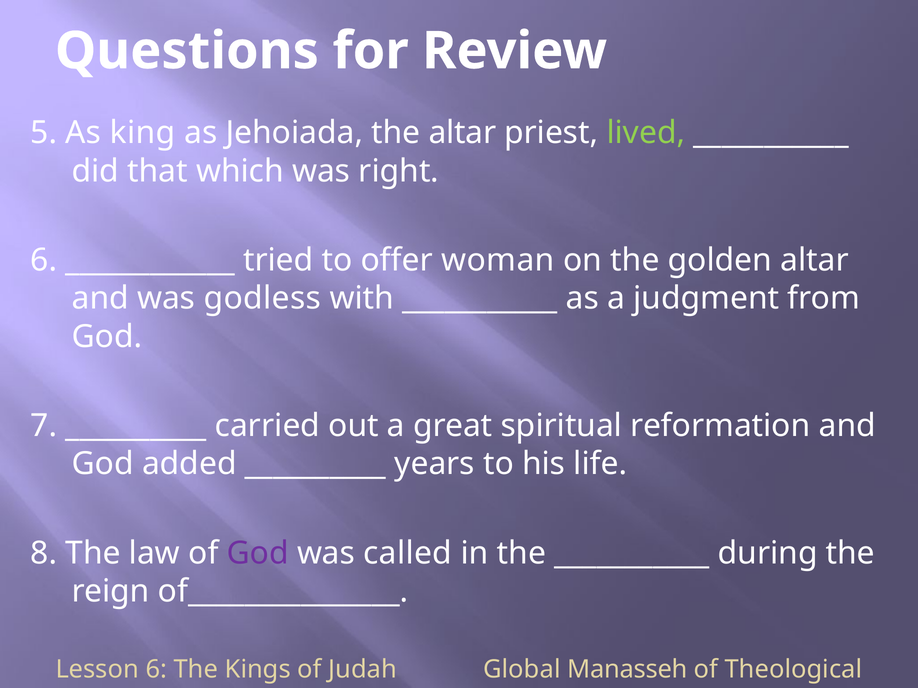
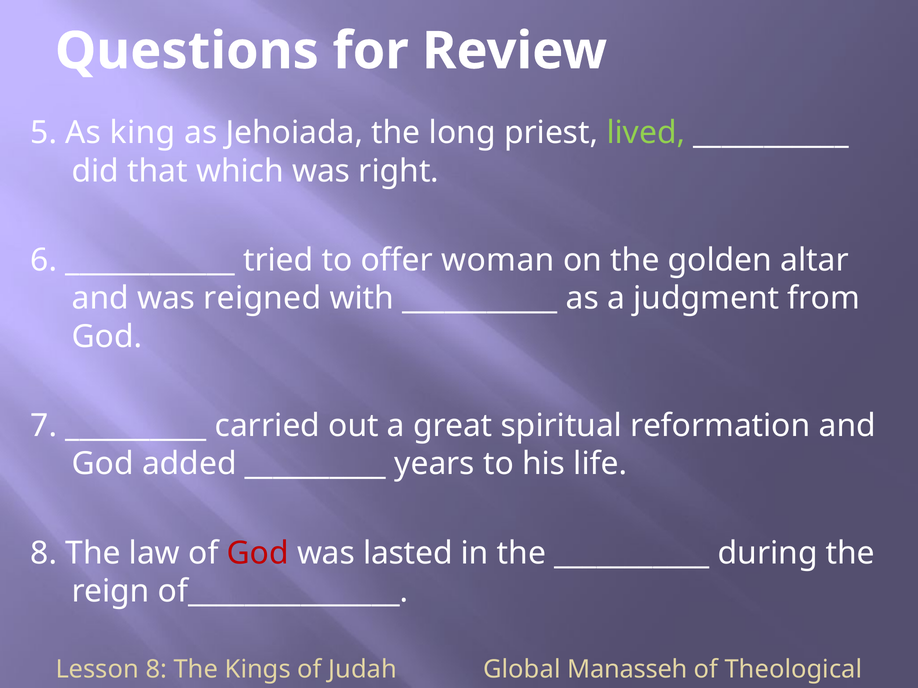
the altar: altar -> long
godless: godless -> reigned
God at (258, 554) colour: purple -> red
called: called -> lasted
Lesson 6: 6 -> 8
